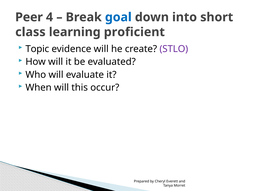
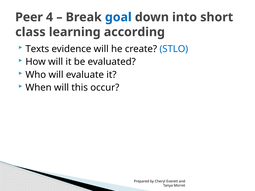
proficient: proficient -> according
Topic: Topic -> Texts
STLO colour: purple -> blue
